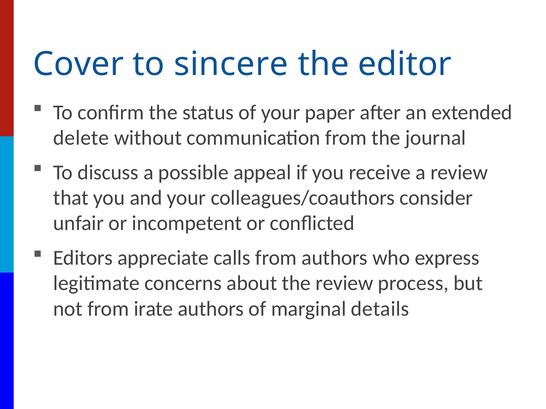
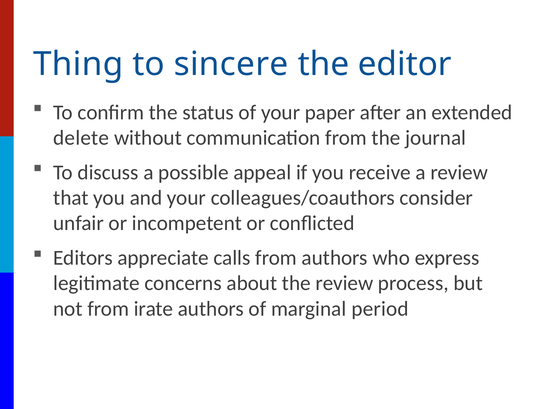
Cover: Cover -> Thing
details: details -> period
